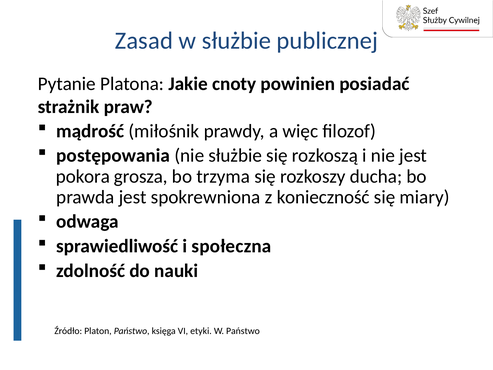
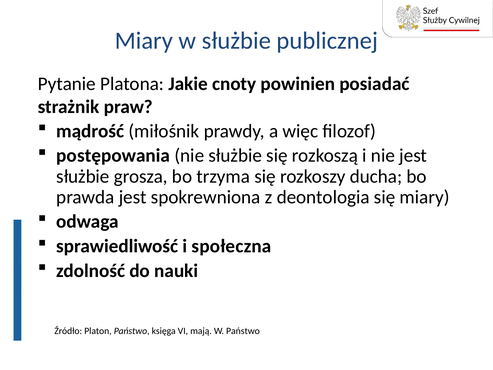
Zasad at (144, 41): Zasad -> Miary
pokora at (83, 176): pokora -> służbie
konieczność: konieczność -> deontologia
etyki: etyki -> mają
